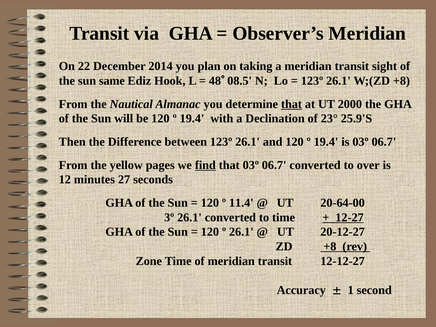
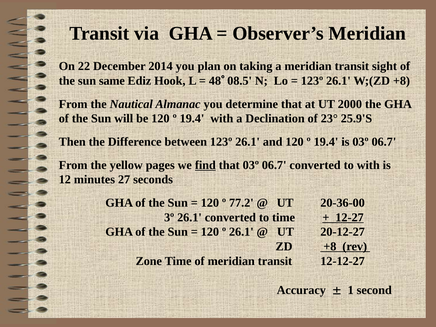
that at (292, 104) underline: present -> none
to over: over -> with
11.4: 11.4 -> 77.2
20-64-00: 20-64-00 -> 20-36-00
